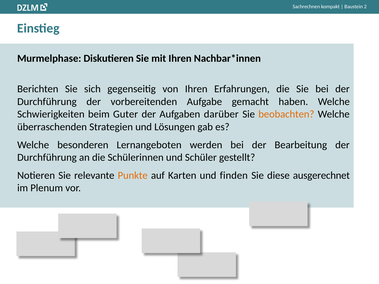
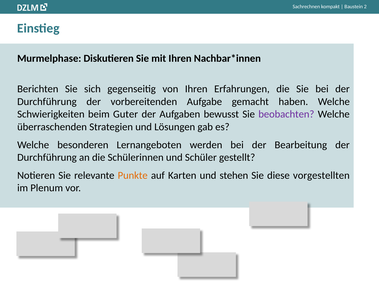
darüber: darüber -> bewusst
beobachten colour: orange -> purple
finden: finden -> stehen
ausgerechnet: ausgerechnet -> vorgestellten
